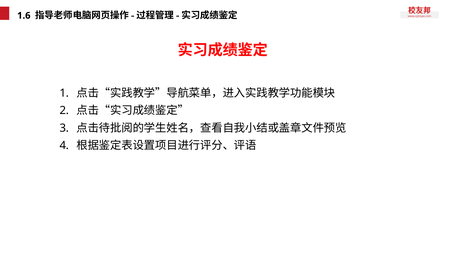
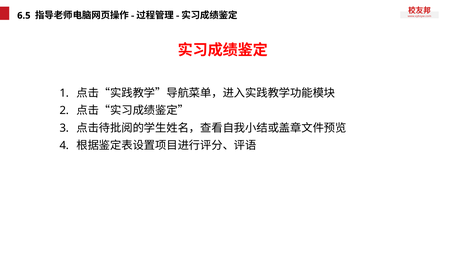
1.6: 1.6 -> 6.5
